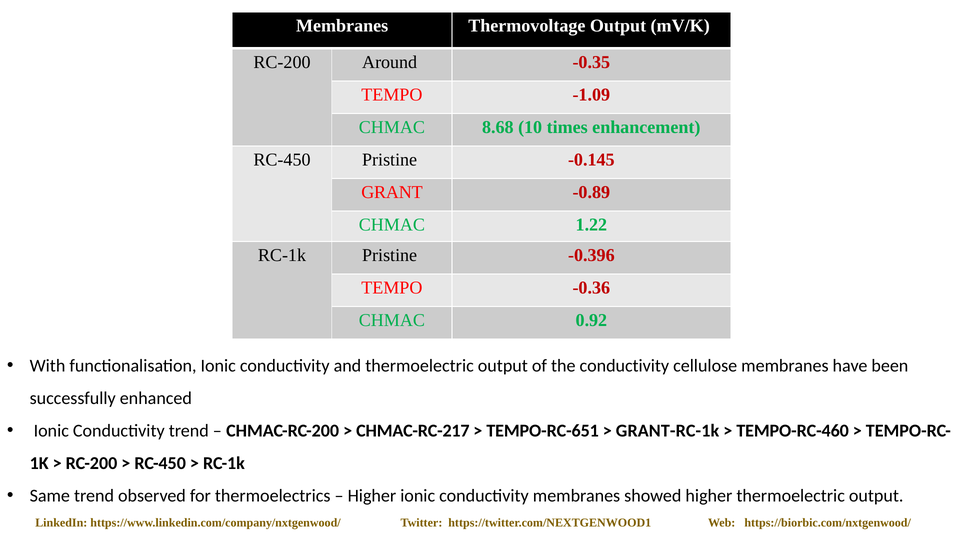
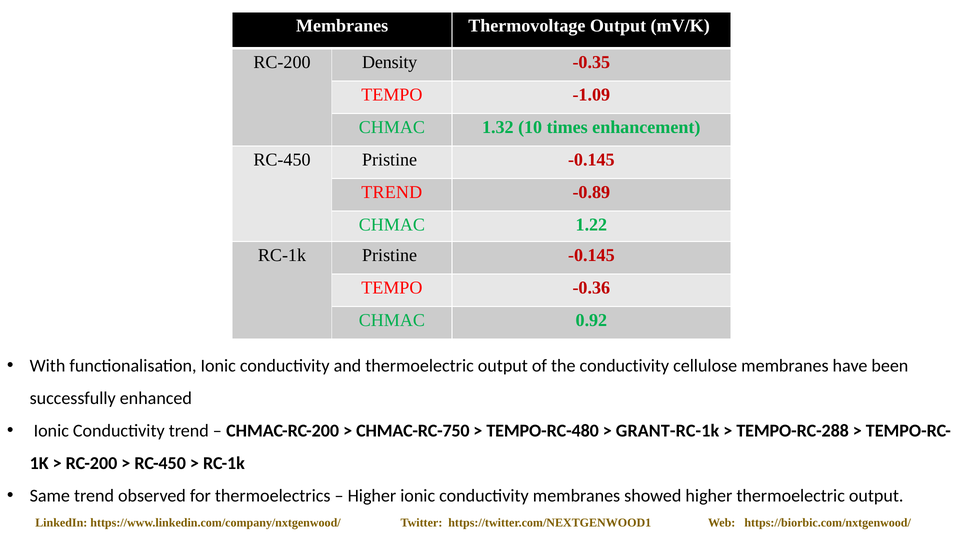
Around: Around -> Density
8.68: 8.68 -> 1.32
GRANT at (392, 192): GRANT -> TREND
RC-1k Pristine -0.396: -0.396 -> -0.145
CHMAC-RC-217: CHMAC-RC-217 -> CHMAC-RC-750
TEMPO-RC-651: TEMPO-RC-651 -> TEMPO-RC-480
TEMPO-RC-460: TEMPO-RC-460 -> TEMPO-RC-288
